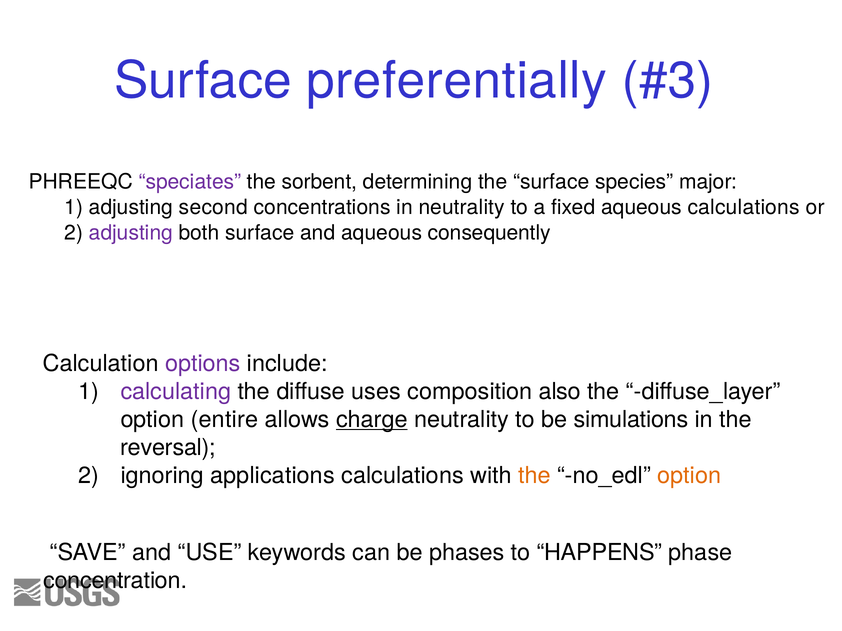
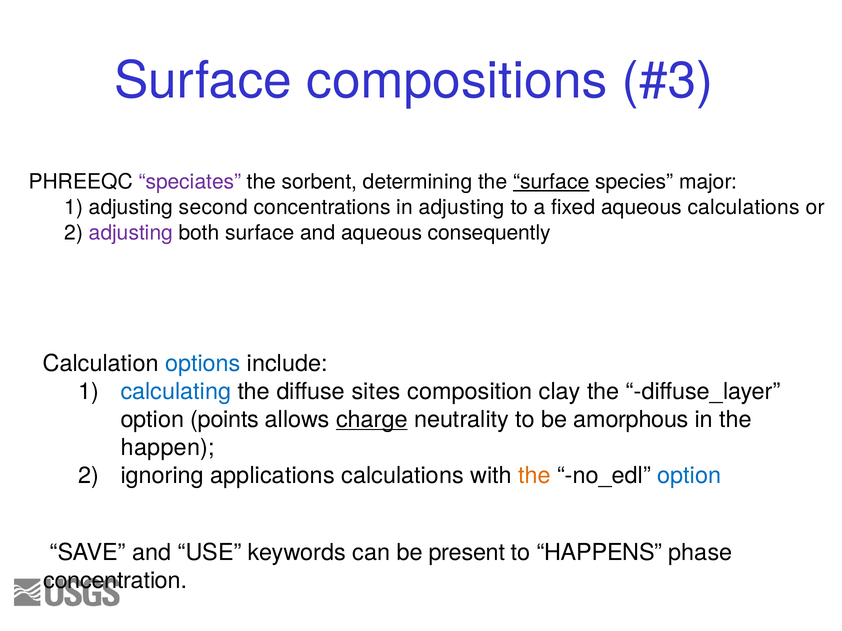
preferentially: preferentially -> compositions
surface at (551, 182) underline: none -> present
in neutrality: neutrality -> adjusting
options colour: purple -> blue
calculating colour: purple -> blue
uses: uses -> sites
also: also -> clay
entire: entire -> points
simulations: simulations -> amorphous
reversal: reversal -> happen
option at (689, 476) colour: orange -> blue
phases: phases -> present
